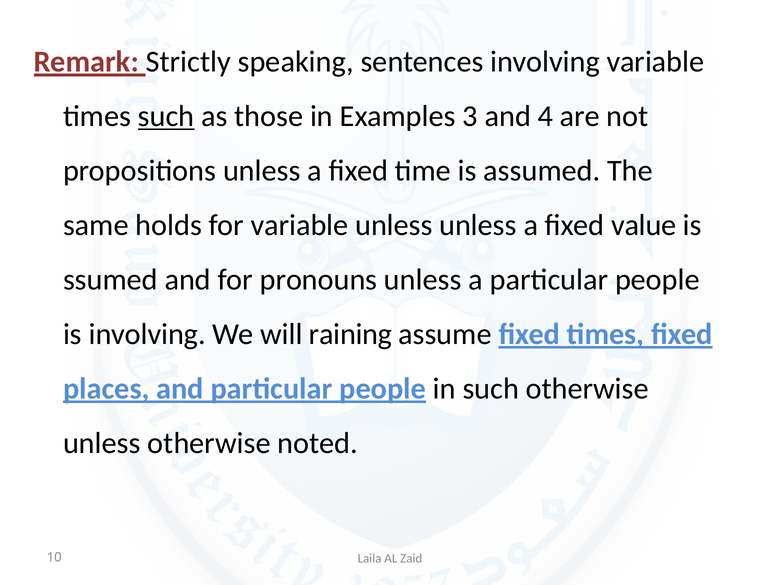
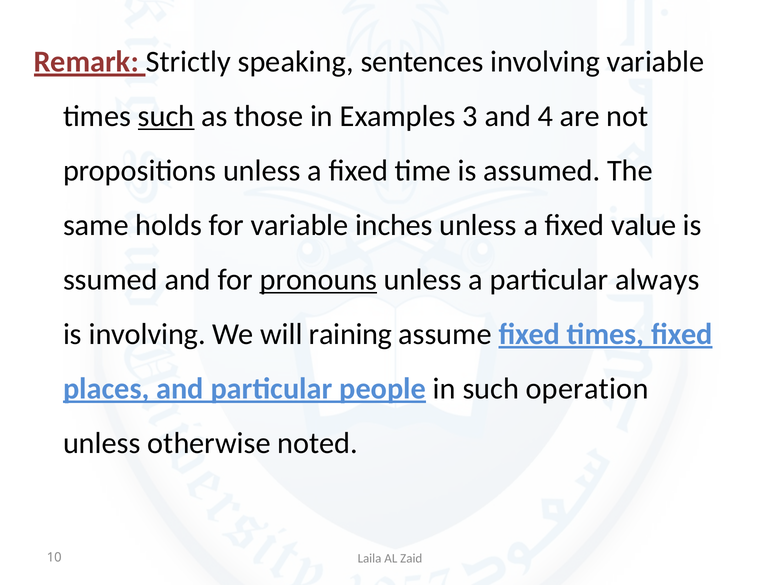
variable unless: unless -> inches
pronouns underline: none -> present
a particular people: people -> always
such otherwise: otherwise -> operation
